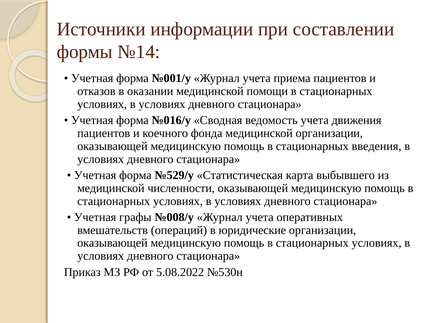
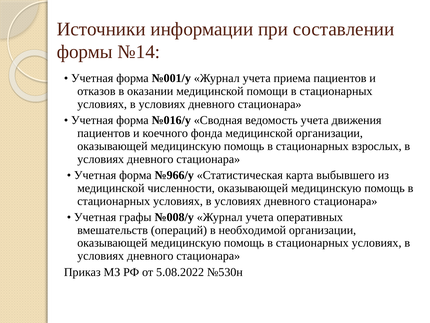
введения: введения -> взрослых
№529/у: №529/у -> №966/у
юридические: юридические -> необходимой
